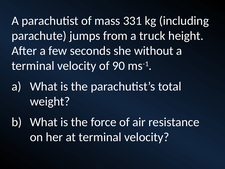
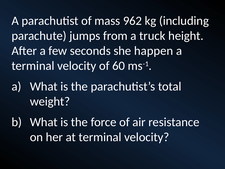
331: 331 -> 962
without: without -> happen
90: 90 -> 60
